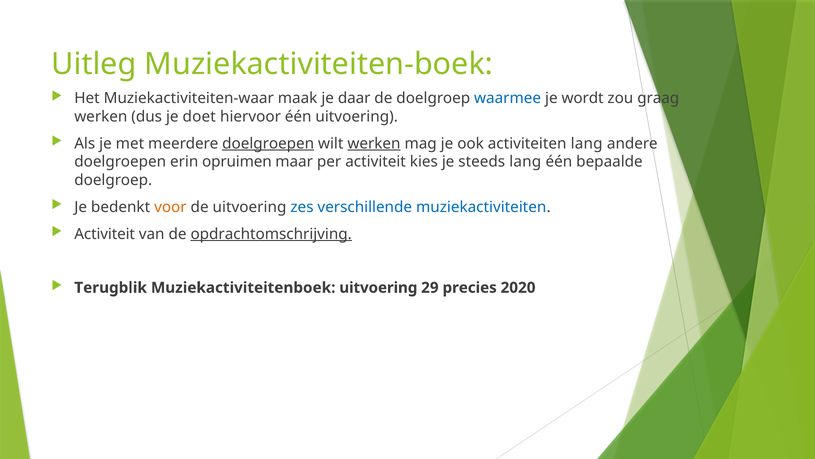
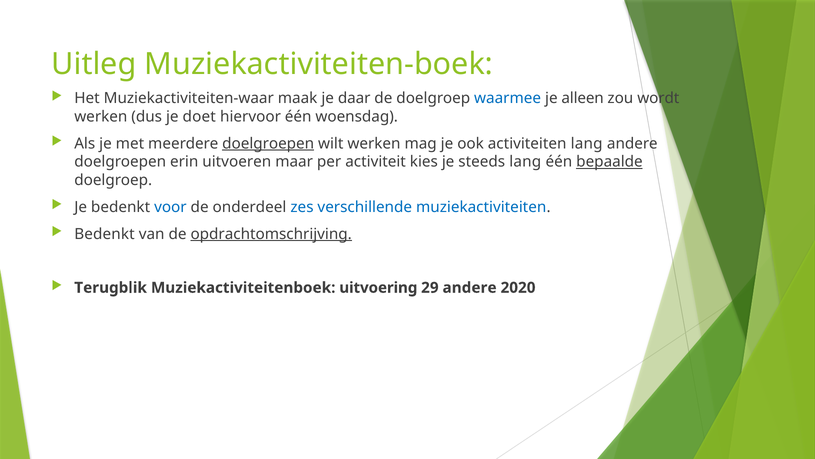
wordt: wordt -> alleen
graag: graag -> wordt
één uitvoering: uitvoering -> woensdag
werken at (374, 143) underline: present -> none
opruimen: opruimen -> uitvoeren
bepaalde underline: none -> present
voor colour: orange -> blue
de uitvoering: uitvoering -> onderdeel
Activiteit at (105, 234): Activiteit -> Bedenkt
29 precies: precies -> andere
